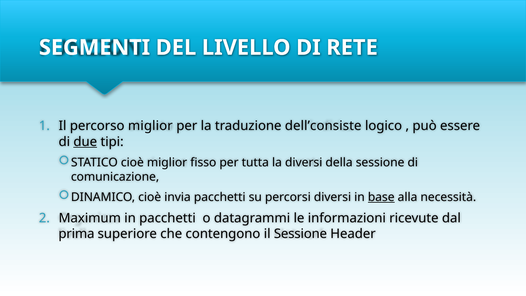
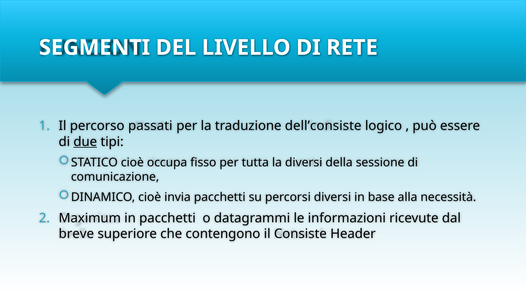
percorso miglior: miglior -> passati
cioè miglior: miglior -> occupa
base underline: present -> none
prima: prima -> breve
il Sessione: Sessione -> Consiste
